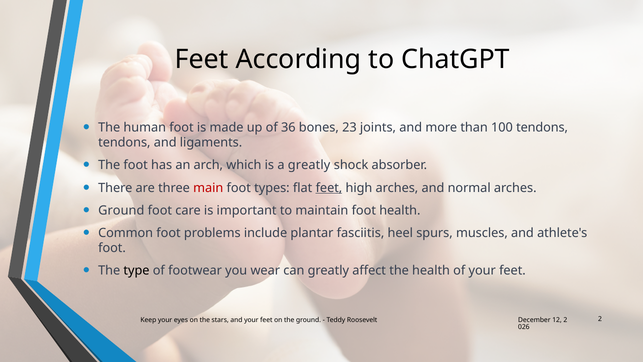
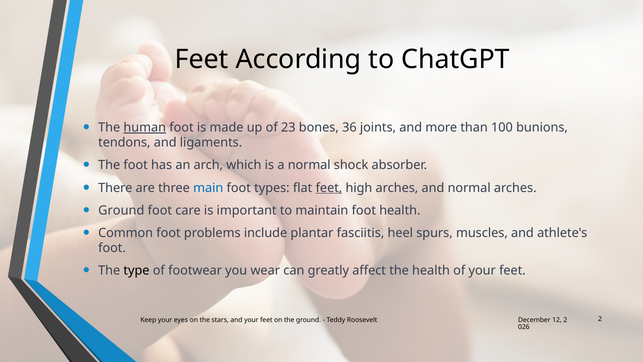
human underline: none -> present
36: 36 -> 23
23: 23 -> 36
100 tendons: tendons -> bunions
a greatly: greatly -> normal
main colour: red -> blue
